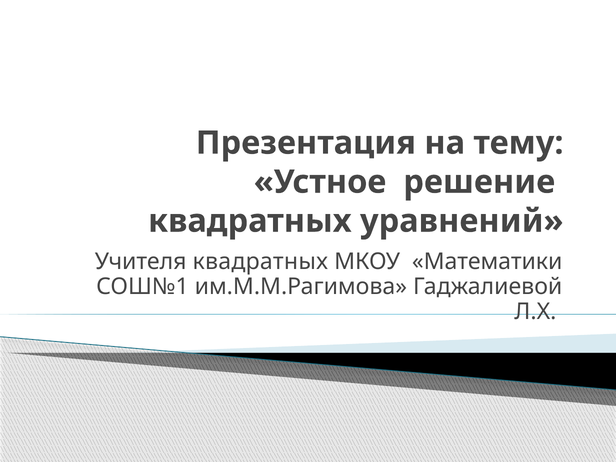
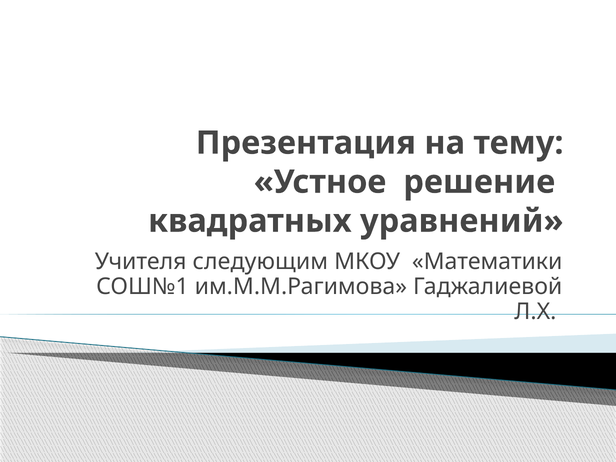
Учителя квадратных: квадратных -> следующим
